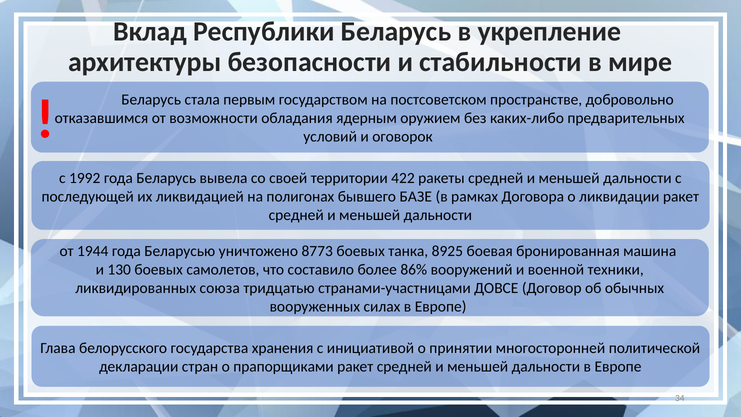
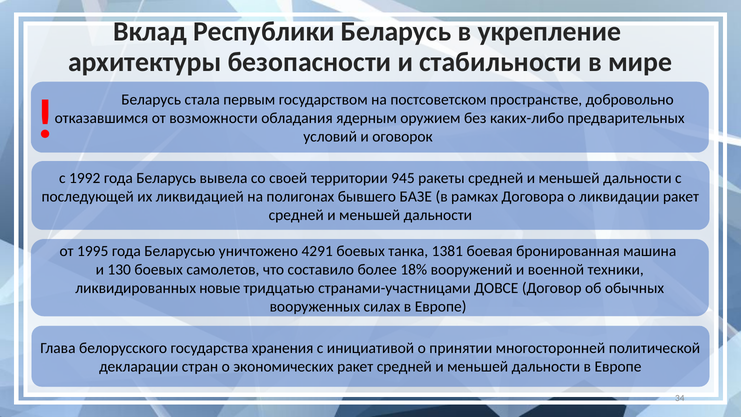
422: 422 -> 945
1944: 1944 -> 1995
8773: 8773 -> 4291
8925: 8925 -> 1381
86%: 86% -> 18%
союза: союза -> новые
прапорщиками: прапорщиками -> экономических
